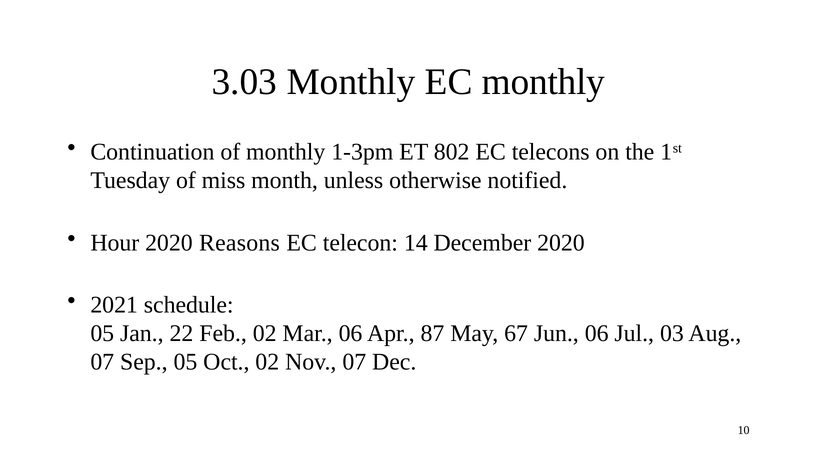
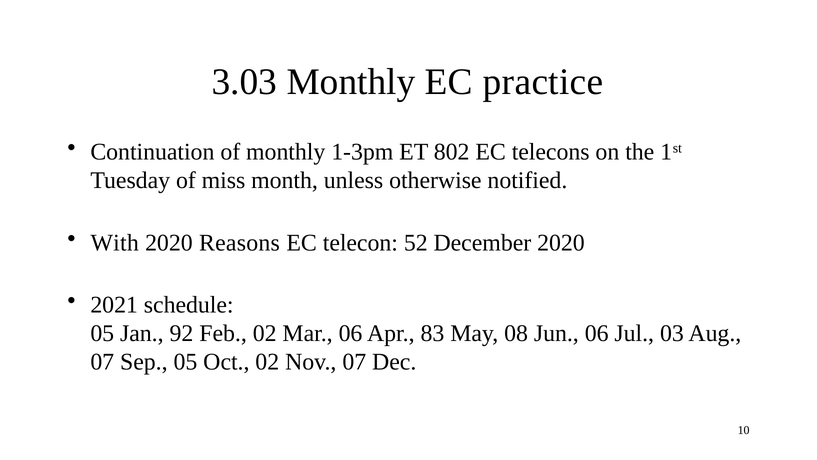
EC monthly: monthly -> practice
Hour: Hour -> With
14: 14 -> 52
22: 22 -> 92
87: 87 -> 83
67: 67 -> 08
